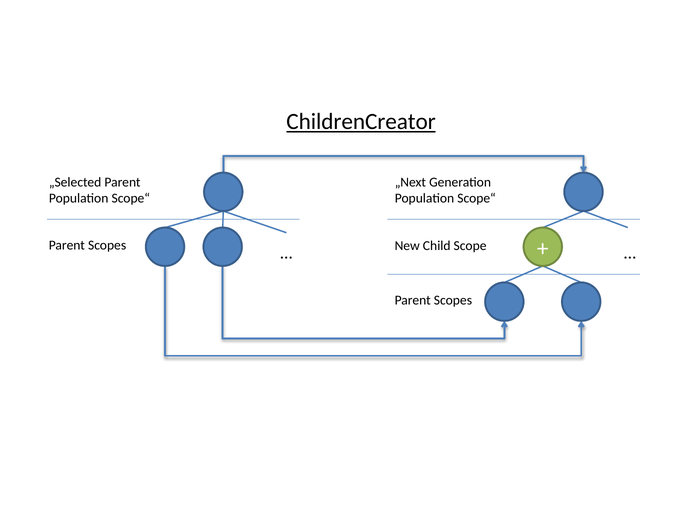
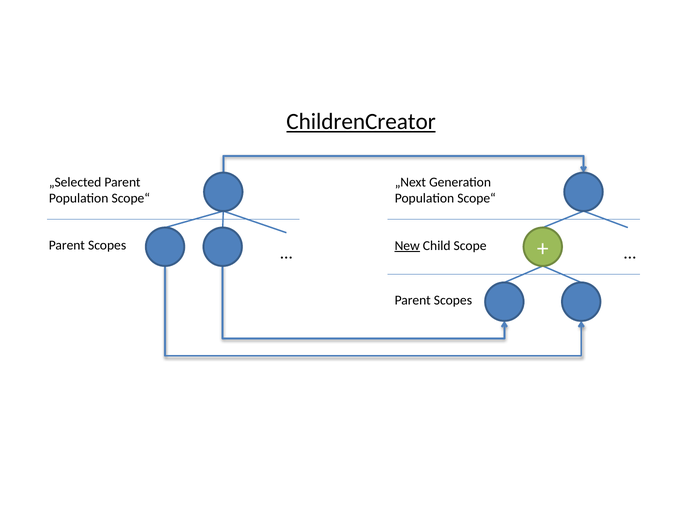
New underline: none -> present
